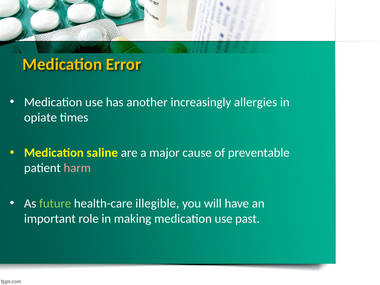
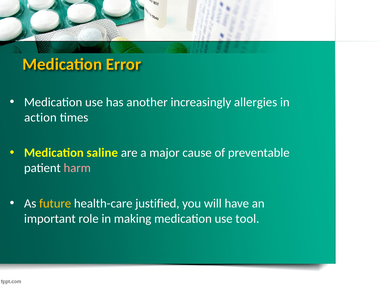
opiate: opiate -> action
future colour: light green -> yellow
illegible: illegible -> justified
past: past -> tool
